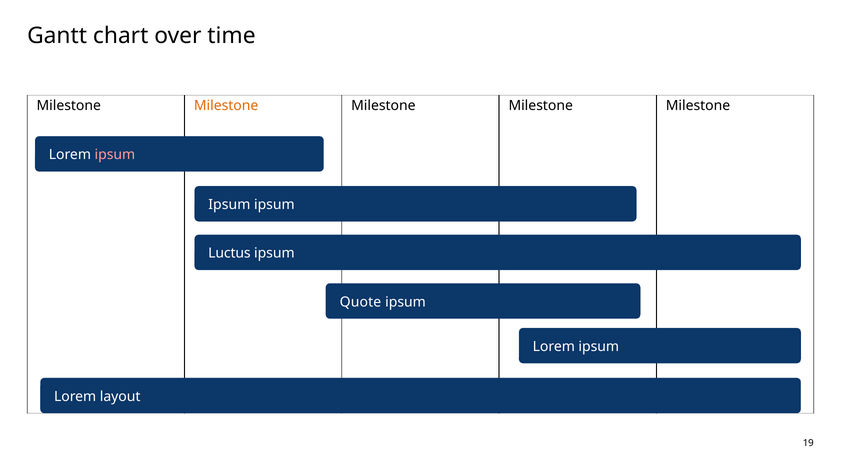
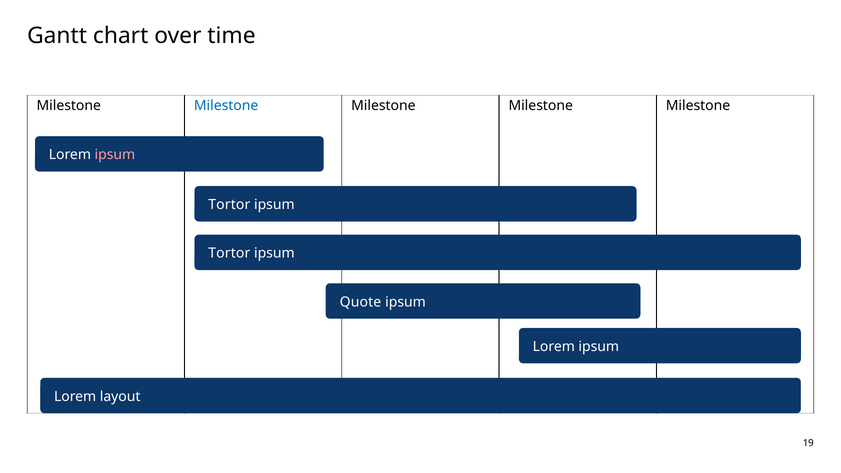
Milestone at (226, 105) colour: orange -> blue
Ipsum at (229, 205): Ipsum -> Tortor
Luctus at (229, 253): Luctus -> Tortor
